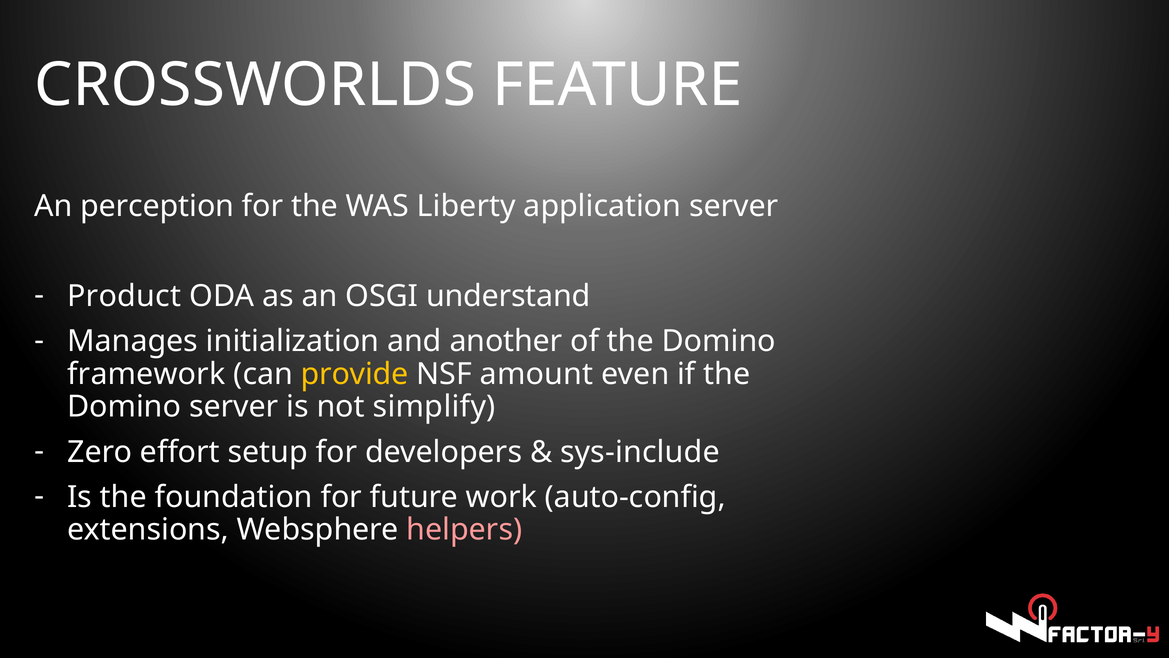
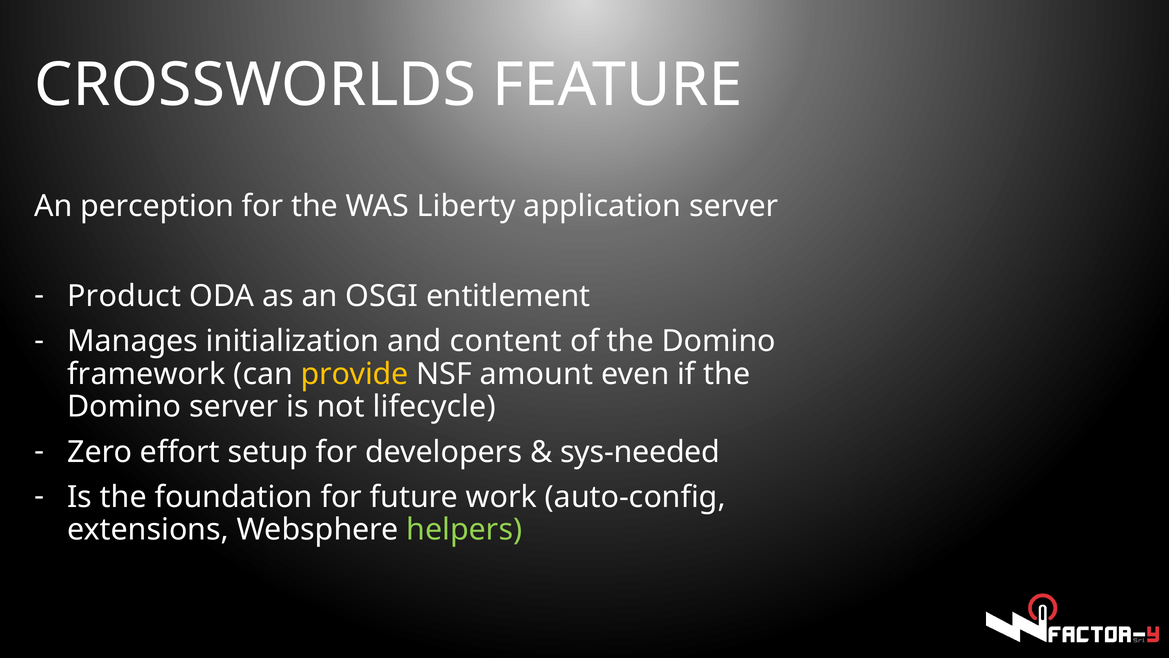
understand: understand -> entitlement
another: another -> content
simplify: simplify -> lifecycle
sys-include: sys-include -> sys-needed
helpers colour: pink -> light green
